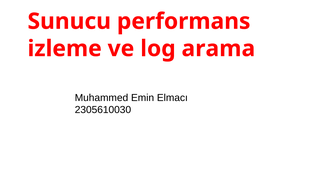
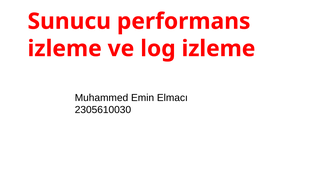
log arama: arama -> izleme
